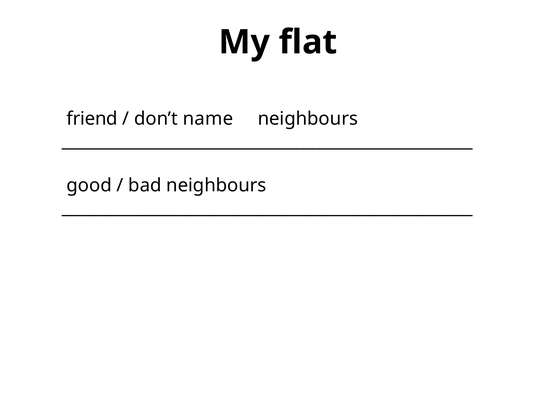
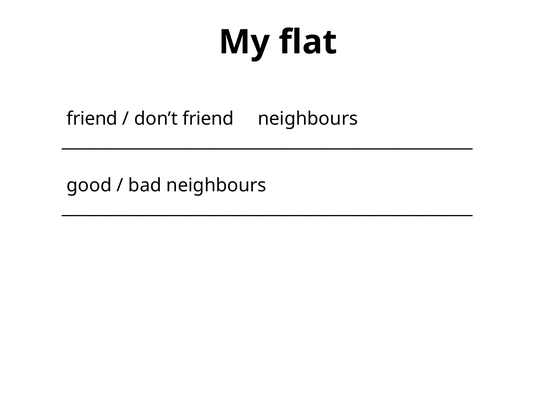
don’t name: name -> friend
